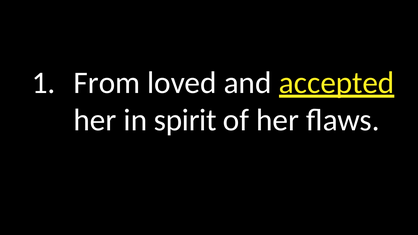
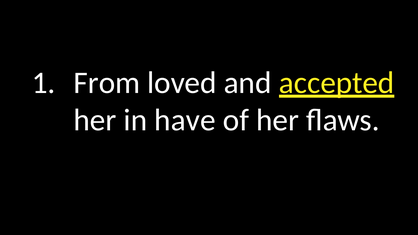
spirit: spirit -> have
